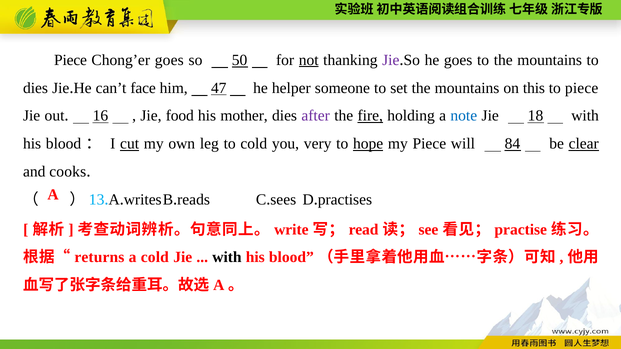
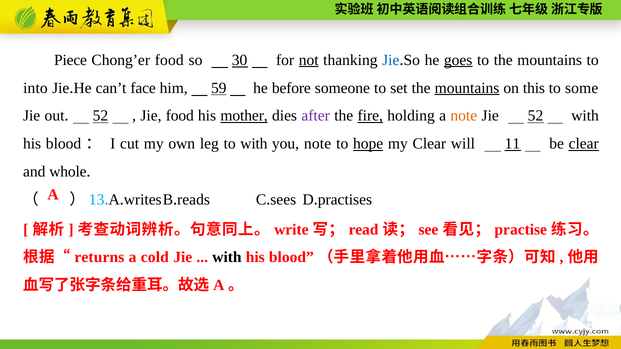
Chong’er goes: goes -> food
50: 50 -> 30
Jie at (391, 60) colour: purple -> blue
goes at (458, 60) underline: none -> present
dies at (36, 88): dies -> into
47: 47 -> 59
helper: helper -> before
mountains at (467, 88) underline: none -> present
to piece: piece -> some
16 at (100, 116): 16 -> 52
mother underline: none -> present
note at (464, 116) colour: blue -> orange
Jie 18: 18 -> 52
cut underline: present -> none
to cold: cold -> with
you very: very -> note
my Piece: Piece -> Clear
84: 84 -> 11
cooks: cooks -> whole
